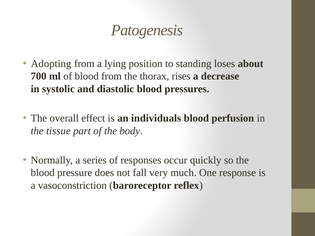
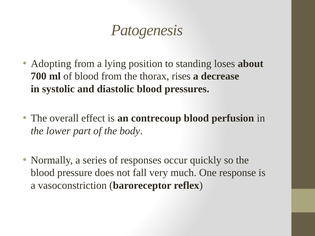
individuals: individuals -> contrecoup
tissue: tissue -> lower
